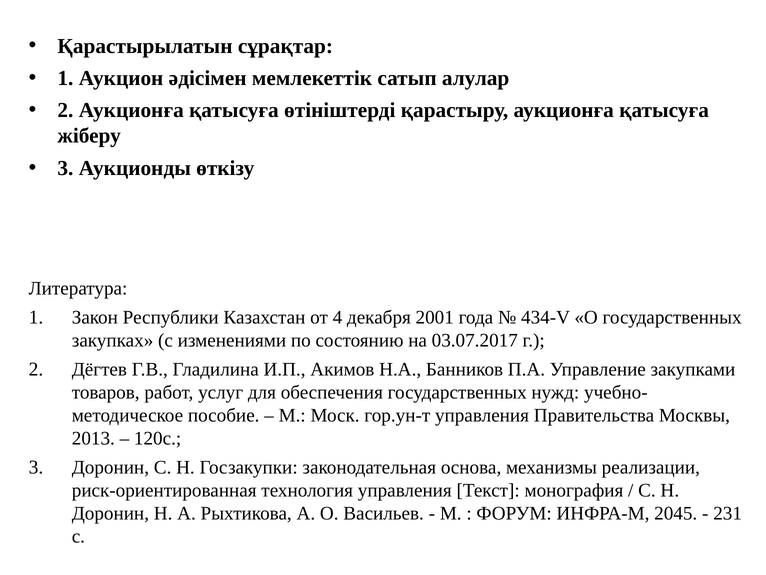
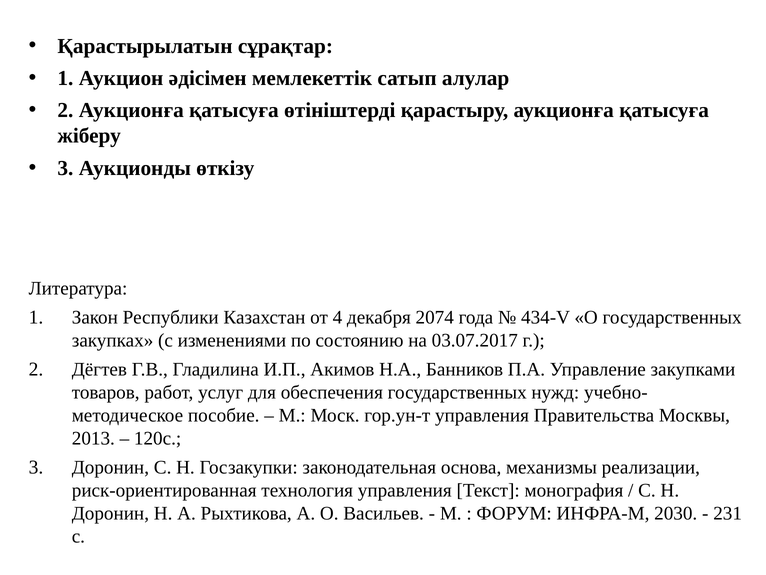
2001: 2001 -> 2074
2045: 2045 -> 2030
